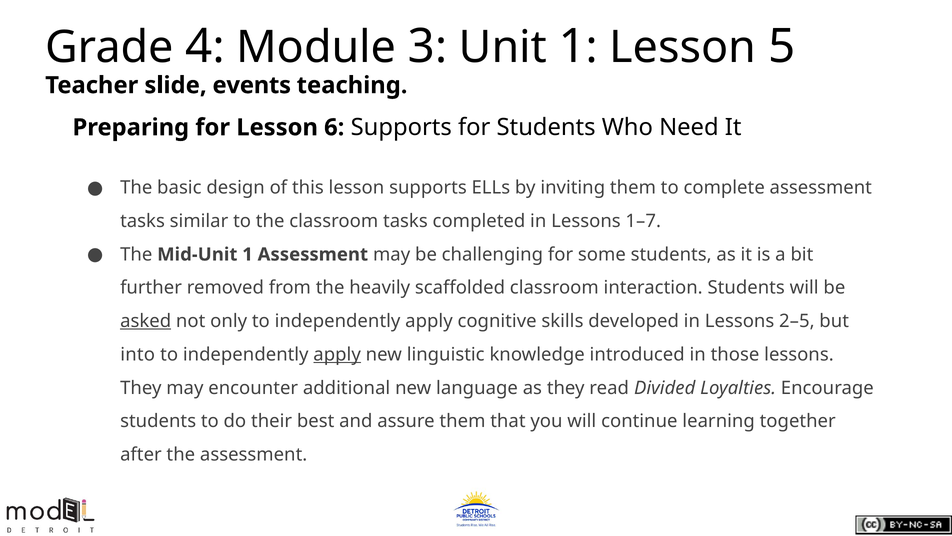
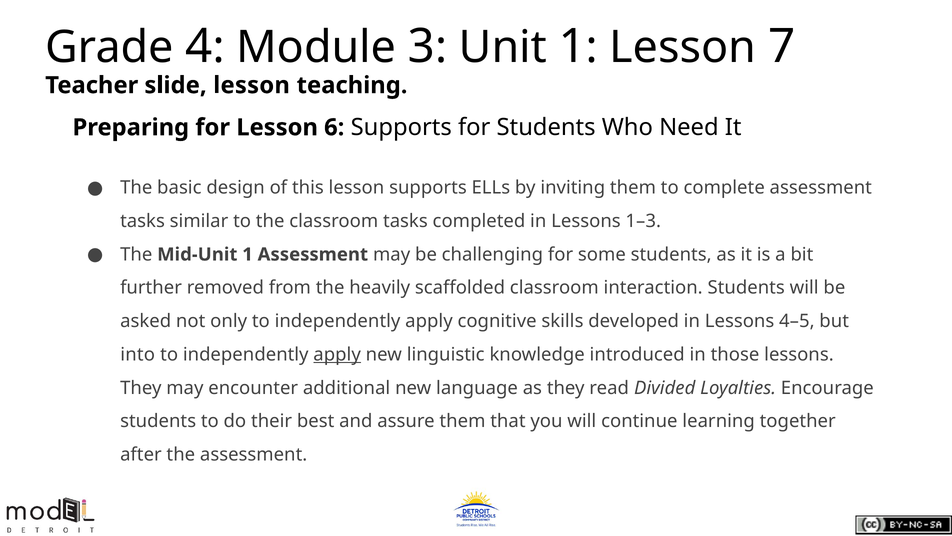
5: 5 -> 7
slide events: events -> lesson
1–7: 1–7 -> 1–3
asked underline: present -> none
2–5: 2–5 -> 4–5
